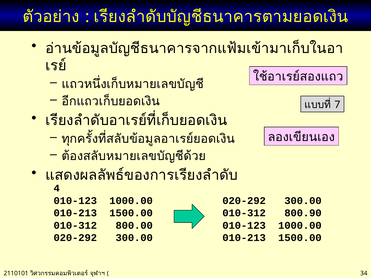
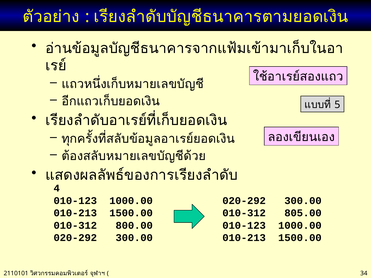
7: 7 -> 5
800.90: 800.90 -> 805.00
